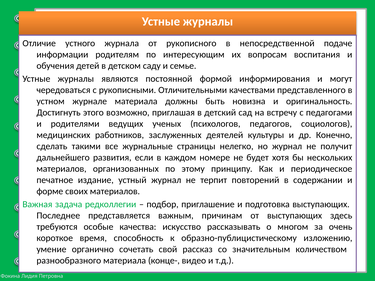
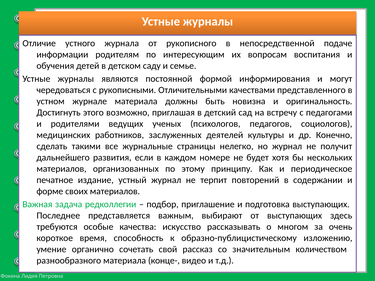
причинам: причинам -> выбирают
